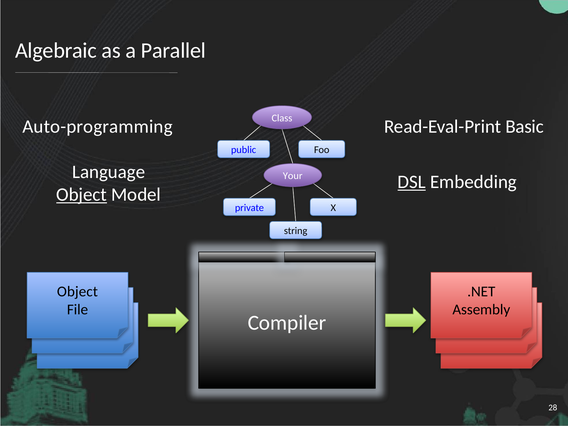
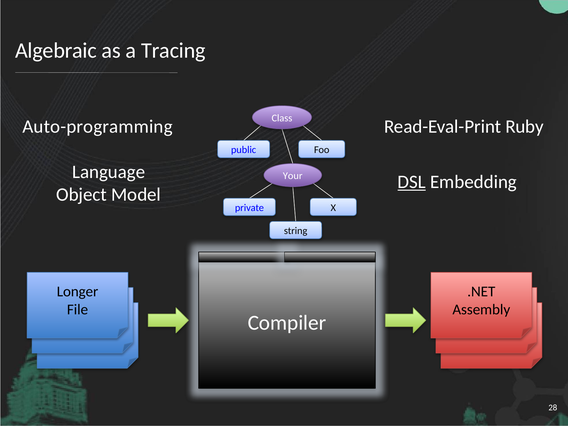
Parallel: Parallel -> Tracing
Basic: Basic -> Ruby
Object at (82, 195) underline: present -> none
Object at (77, 292): Object -> Longer
